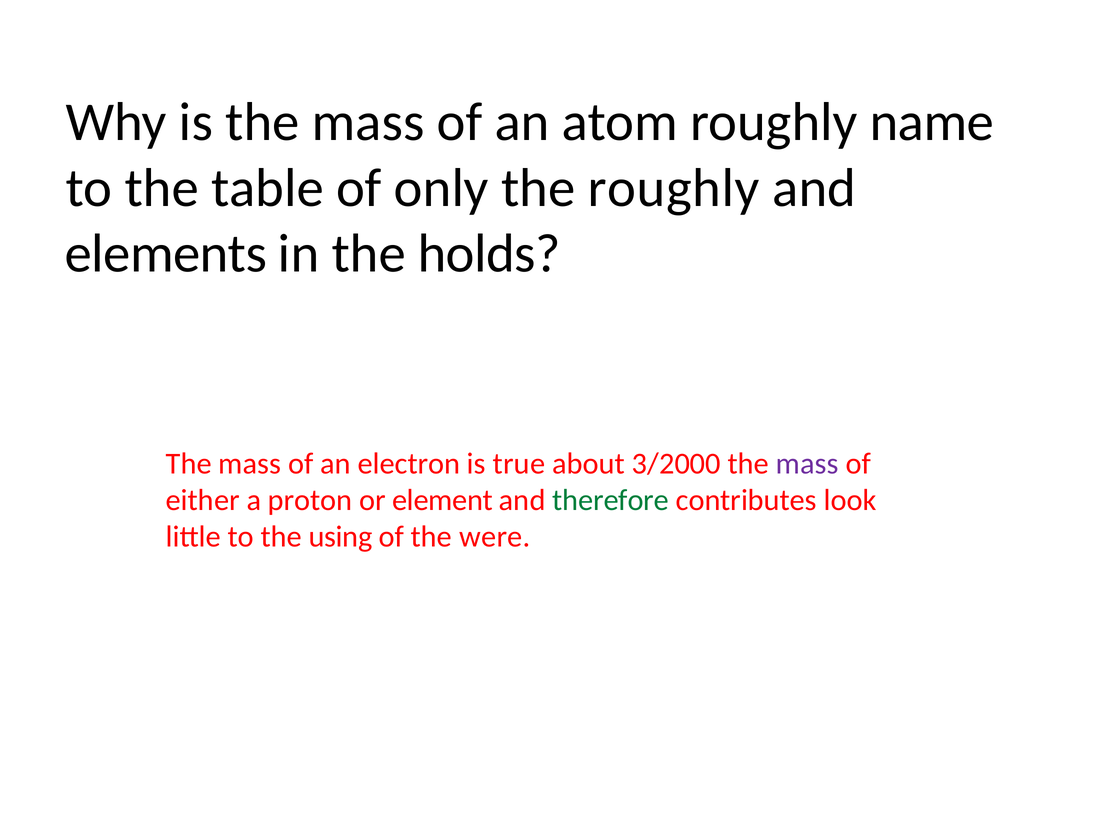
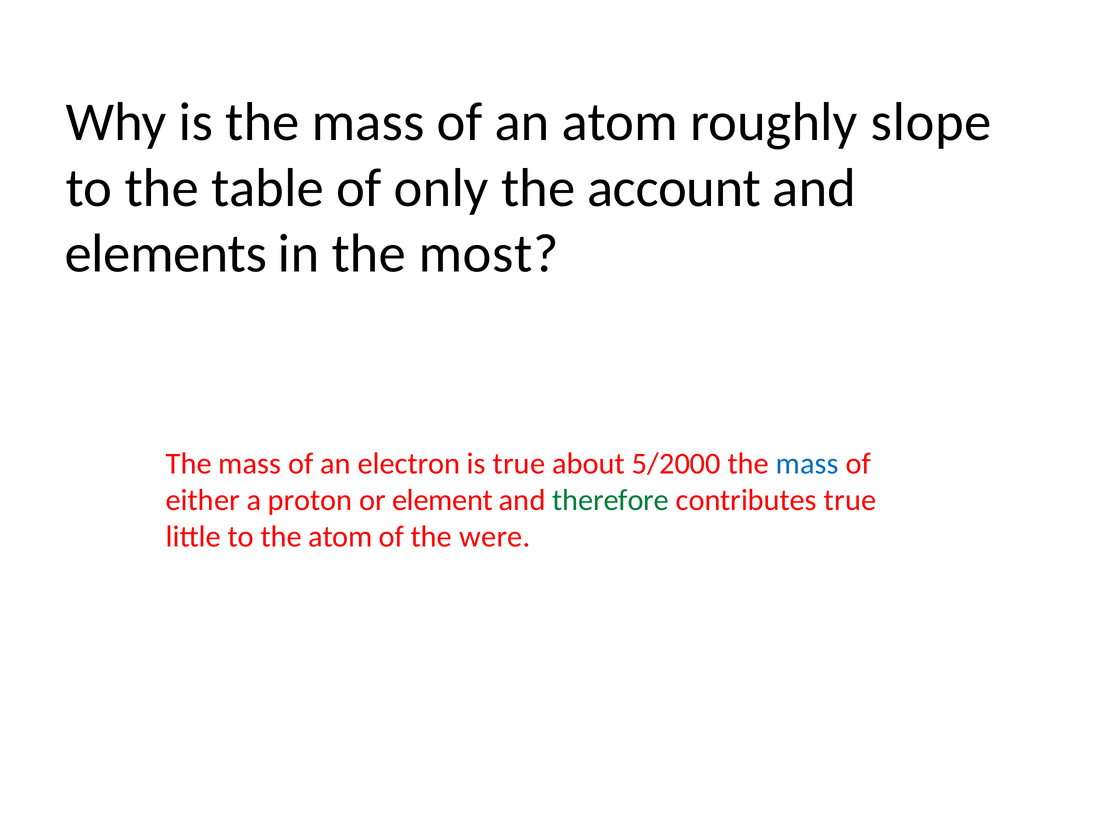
name: name -> slope
the roughly: roughly -> account
holds: holds -> most
3/2000: 3/2000 -> 5/2000
mass at (807, 463) colour: purple -> blue
contributes look: look -> true
the using: using -> atom
